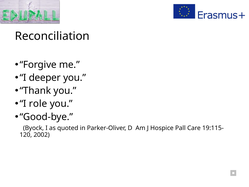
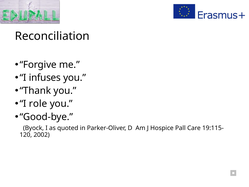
deeper: deeper -> infuses
